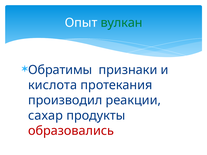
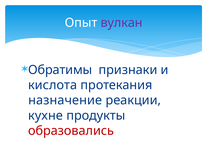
вулкан colour: green -> purple
производил: производил -> назначение
сахар: сахар -> кухне
